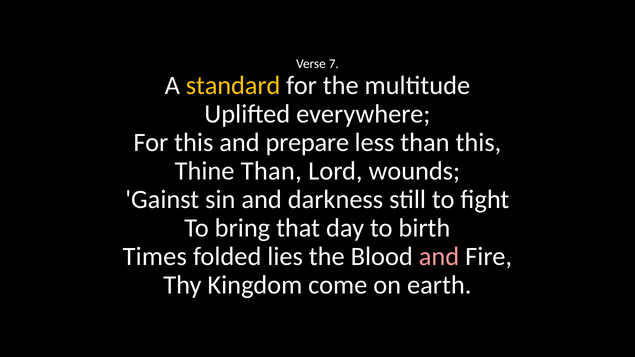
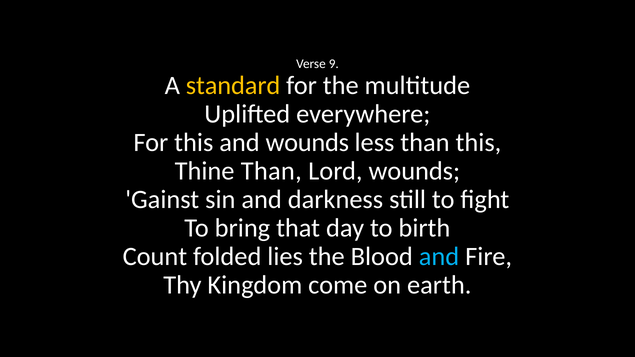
7: 7 -> 9
and prepare: prepare -> wounds
Times: Times -> Count
and at (439, 257) colour: pink -> light blue
